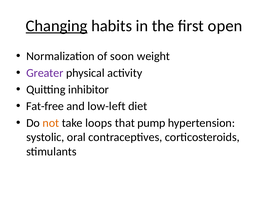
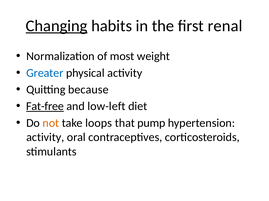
open: open -> renal
soon: soon -> most
Greater colour: purple -> blue
inhibitor: inhibitor -> because
Fat-free underline: none -> present
systolic at (45, 138): systolic -> activity
